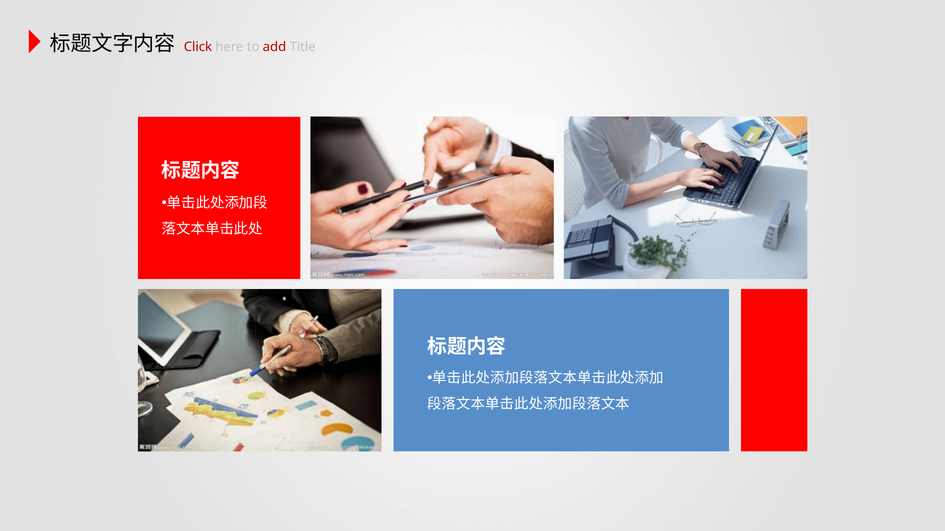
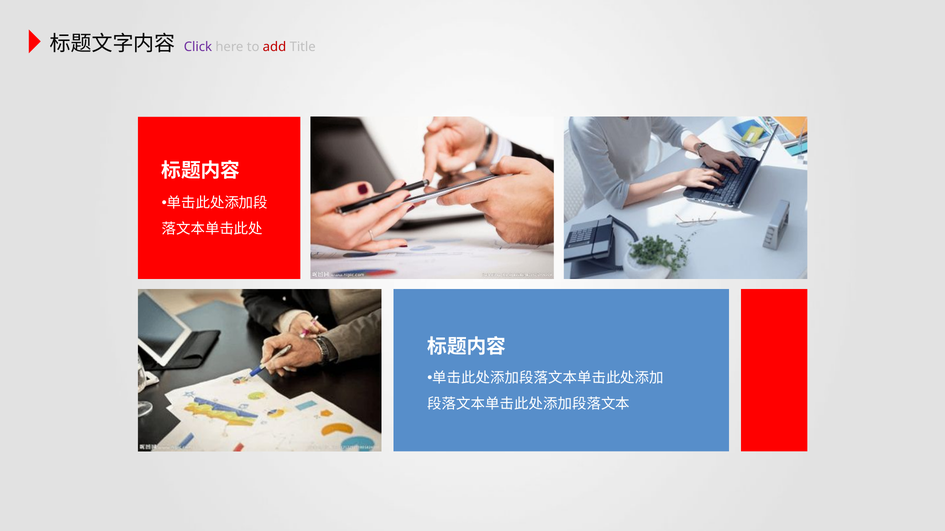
Click colour: red -> purple
